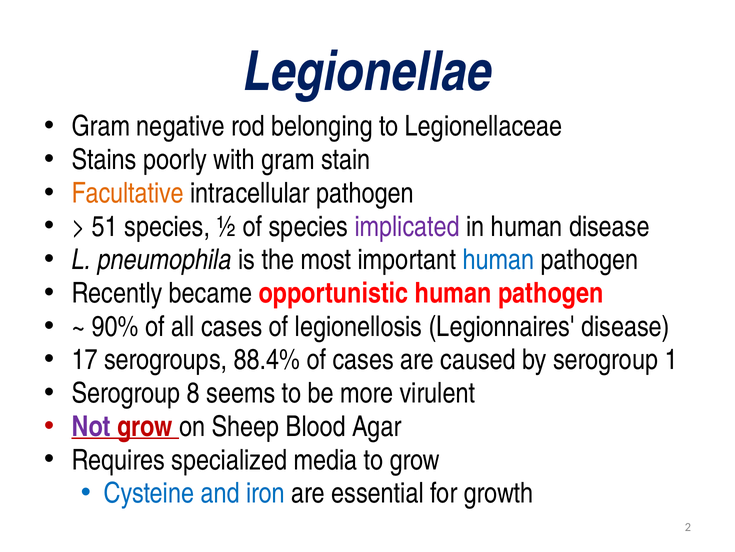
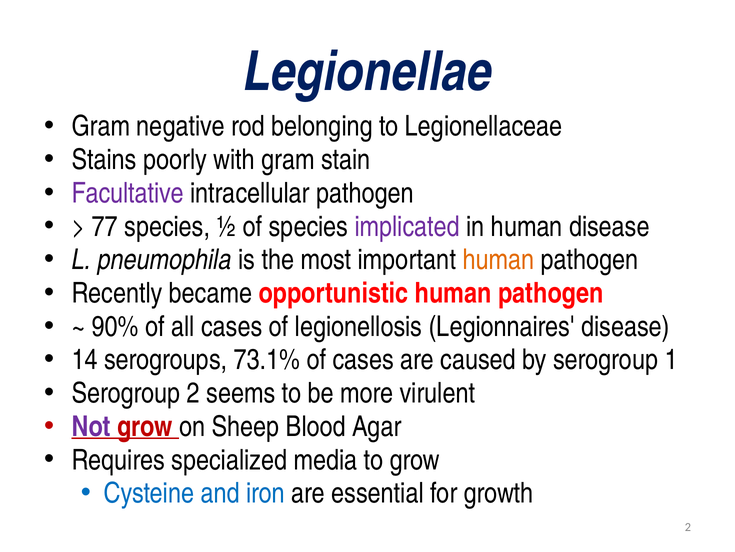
Facultative colour: orange -> purple
51: 51 -> 77
human at (498, 260) colour: blue -> orange
17: 17 -> 14
88.4%: 88.4% -> 73.1%
Serogroup 8: 8 -> 2
